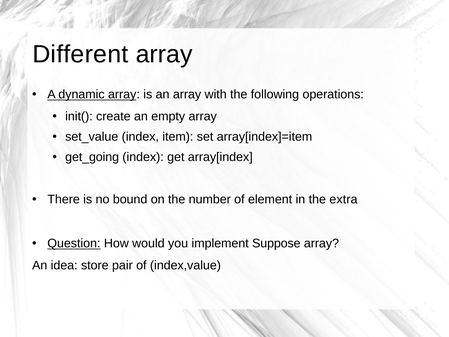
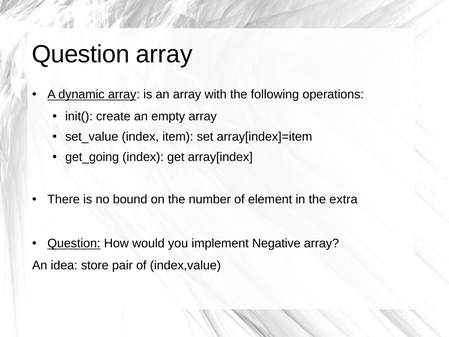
Different at (80, 54): Different -> Question
Suppose: Suppose -> Negative
